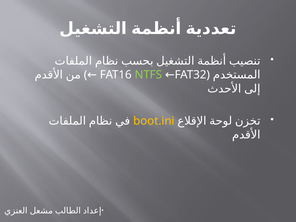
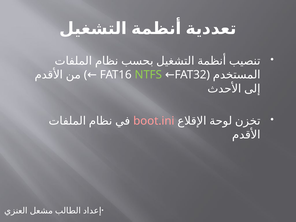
boot.ini colour: yellow -> pink
